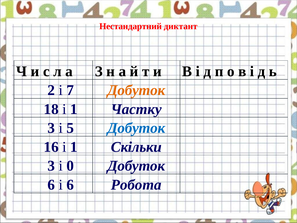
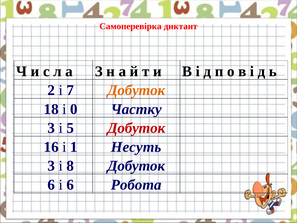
Нестандартний: Нестандартний -> Самоперевірка
18 і 1: 1 -> 0
Добуток at (136, 128) colour: blue -> red
Скільки: Скільки -> Несуть
0: 0 -> 8
